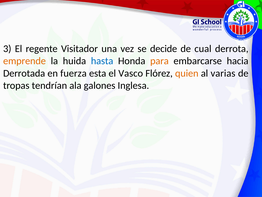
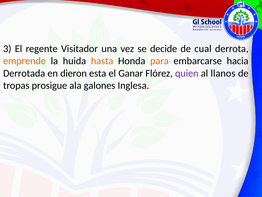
hasta colour: blue -> orange
fuerza: fuerza -> dieron
Vasco: Vasco -> Ganar
quien colour: orange -> purple
varias: varias -> llanos
tendrían: tendrían -> prosigue
